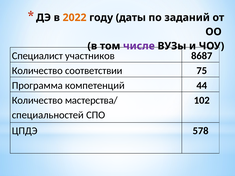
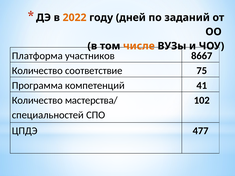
даты: даты -> дней
числе colour: purple -> orange
Специалист: Специалист -> Платформа
8687: 8687 -> 8667
соответствии: соответствии -> соответствие
44: 44 -> 41
578: 578 -> 477
